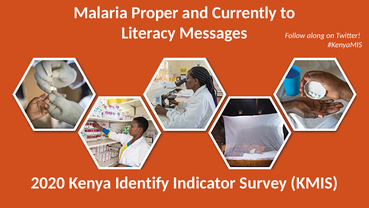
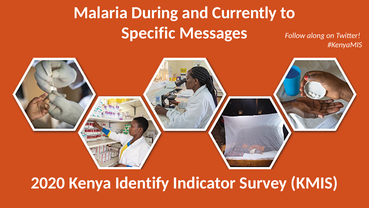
Proper: Proper -> During
Literacy: Literacy -> Specific
